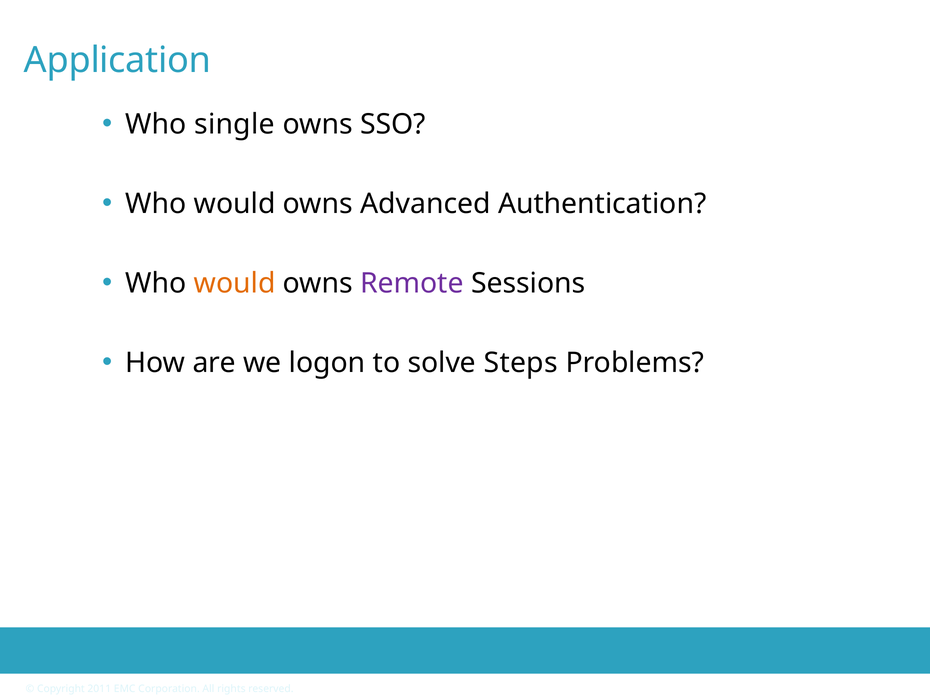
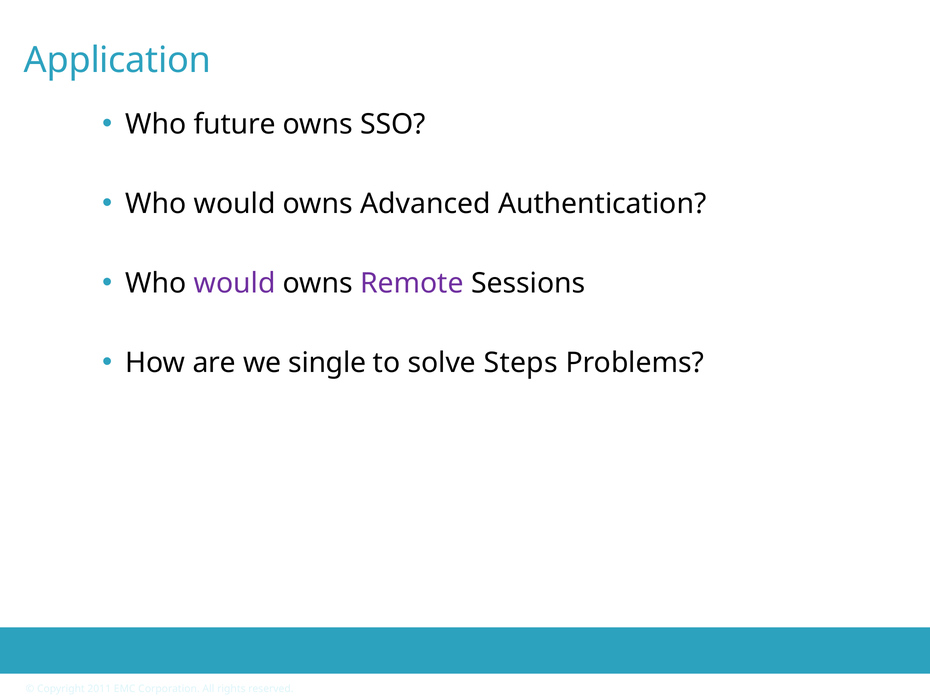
single: single -> future
would at (235, 283) colour: orange -> purple
logon: logon -> single
